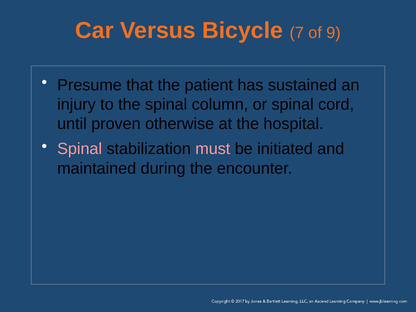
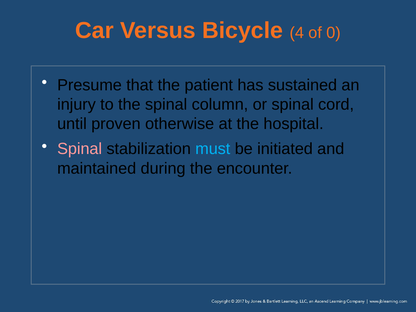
7: 7 -> 4
9: 9 -> 0
must colour: pink -> light blue
